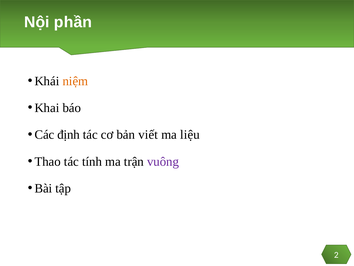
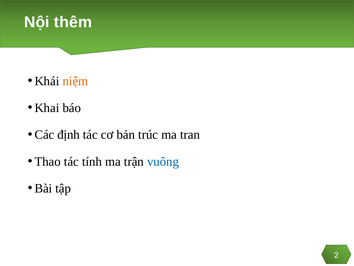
phần: phần -> thêm
viết: viết -> trúc
liệu: liệu -> tran
vuông colour: purple -> blue
